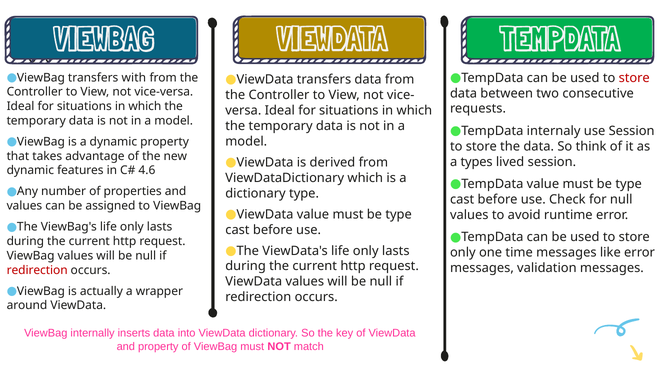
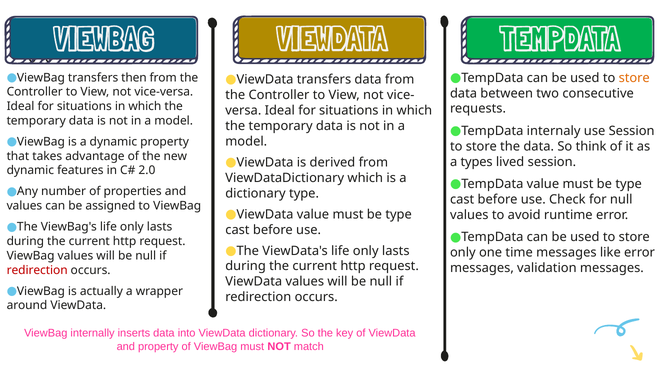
store at (634, 78) colour: red -> orange
with: with -> then
4.6: 4.6 -> 2.0
